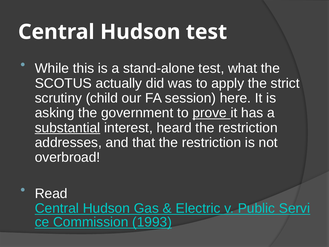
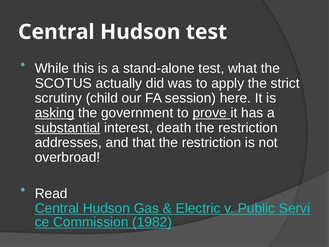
asking underline: none -> present
heard: heard -> death
1993: 1993 -> 1982
